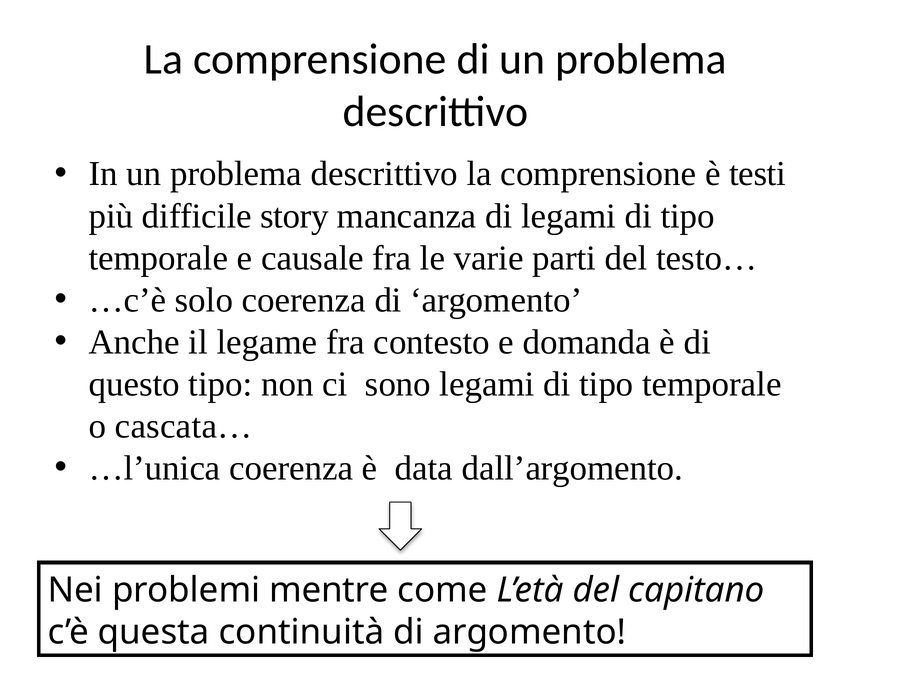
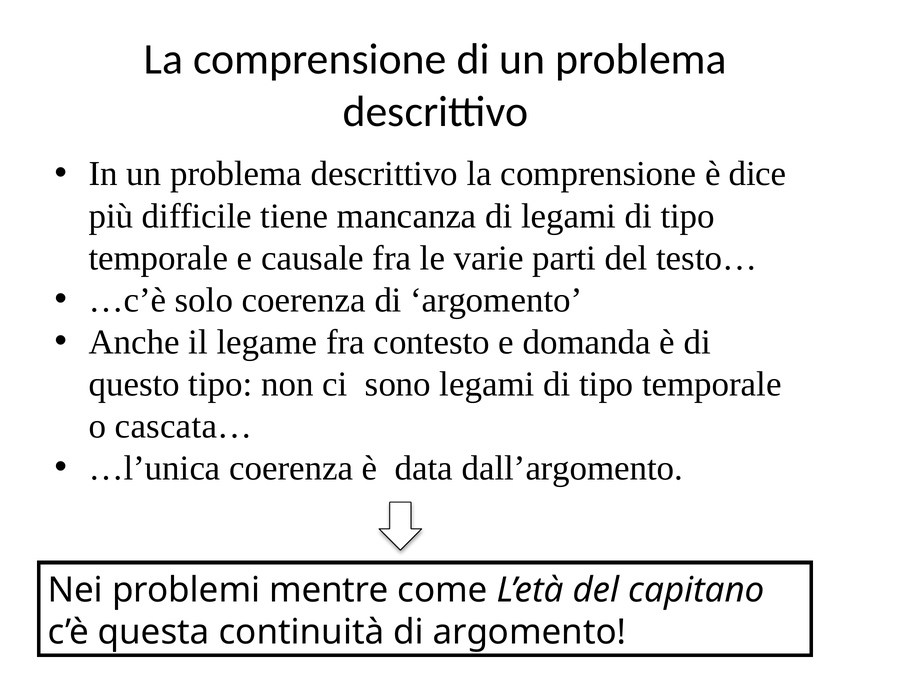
testi: testi -> dice
story: story -> tiene
